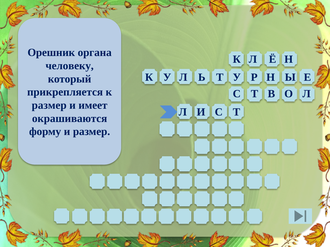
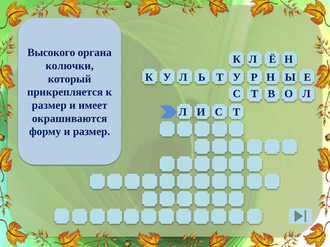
Орешник: Орешник -> Высокого
человеку: человеку -> колючки
